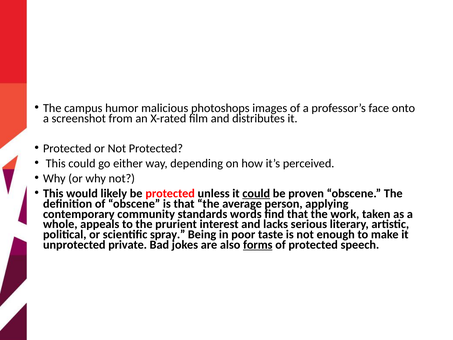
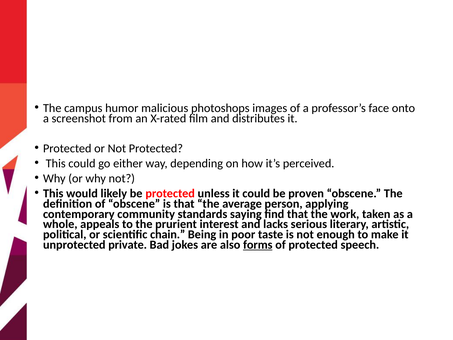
could at (256, 193) underline: present -> none
words: words -> saying
spray: spray -> chain
